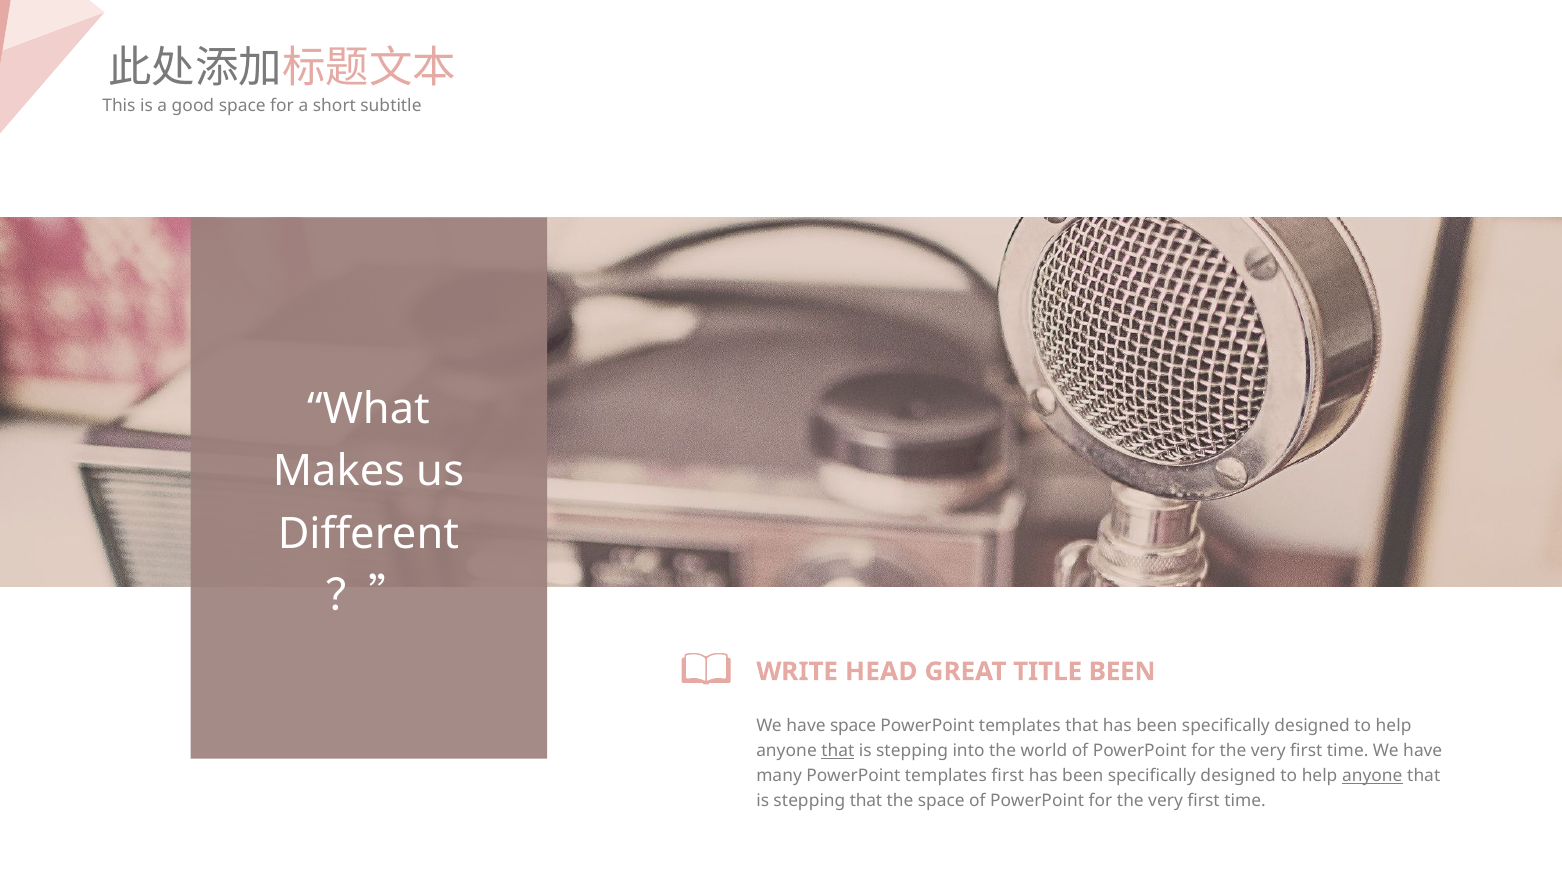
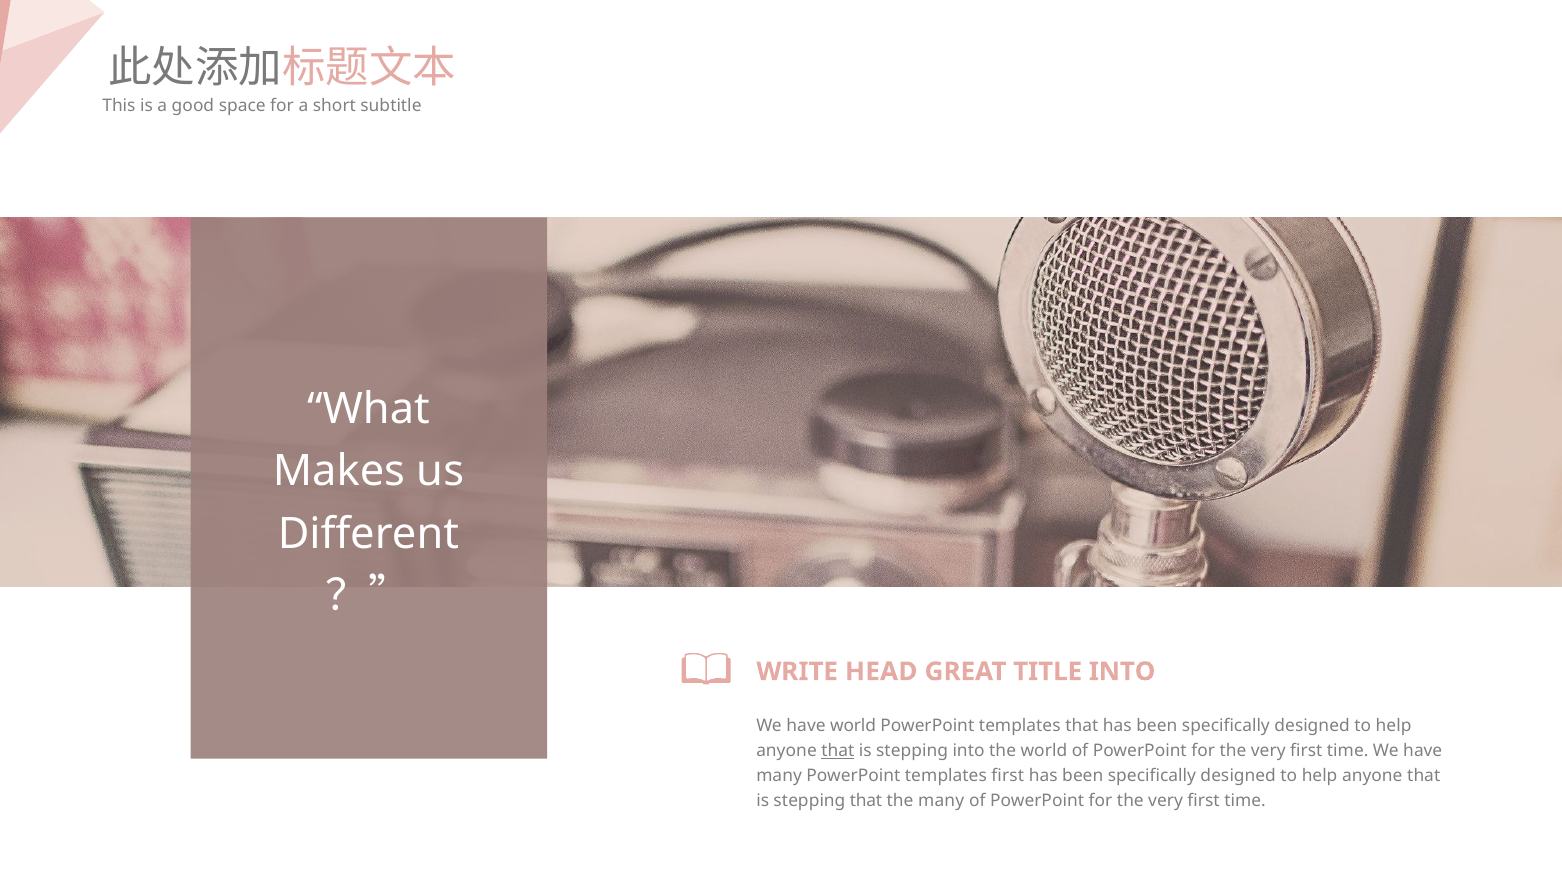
TITLE BEEN: BEEN -> INTO
have space: space -> world
anyone at (1372, 776) underline: present -> none
the space: space -> many
